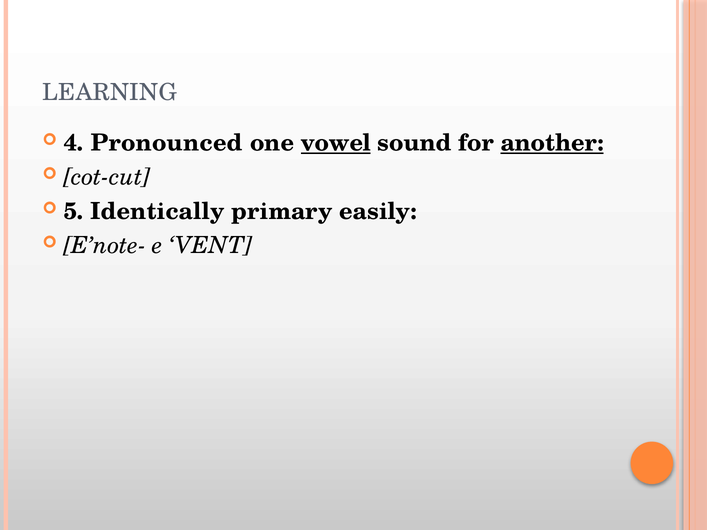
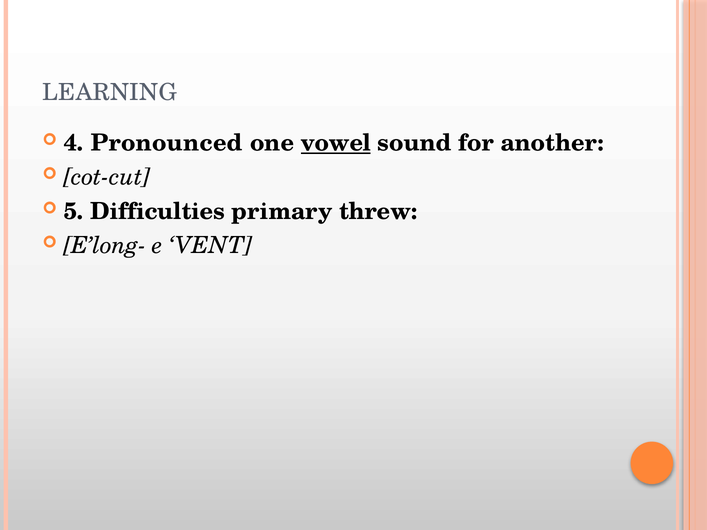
another underline: present -> none
Identically: Identically -> Difficulties
easily: easily -> threw
E’note-: E’note- -> E’long-
